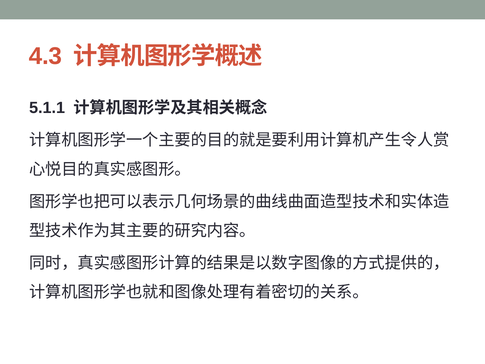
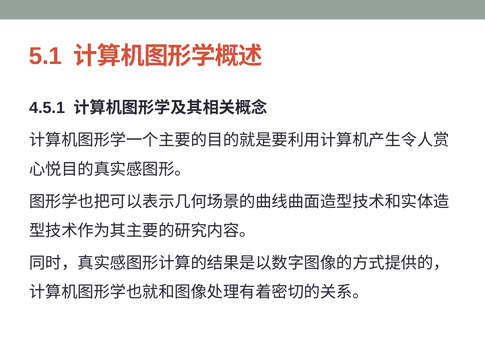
4.3: 4.3 -> 5.1
5.1.1: 5.1.1 -> 4.5.1
